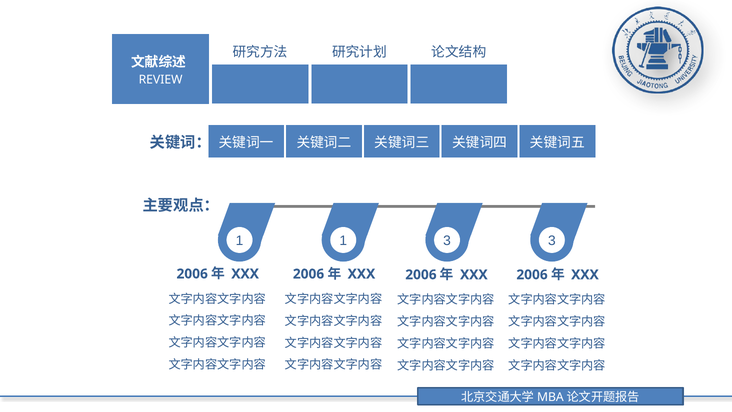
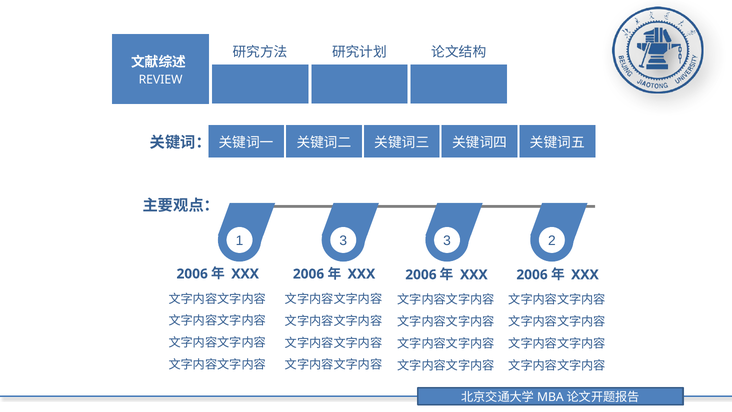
1 1: 1 -> 3
3 3: 3 -> 2
